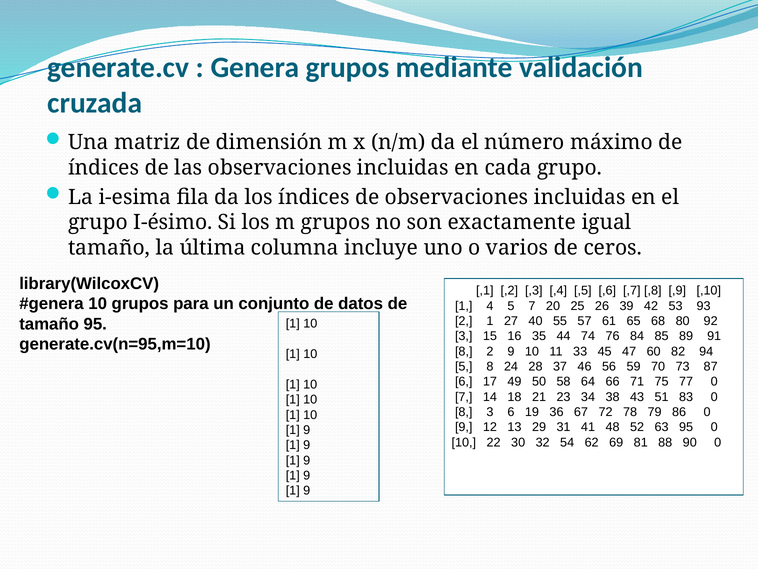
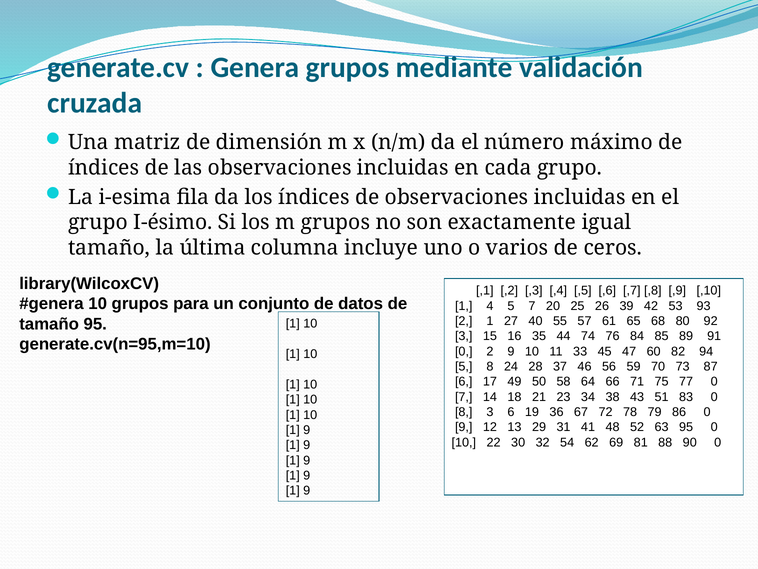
8 at (464, 351): 8 -> 0
